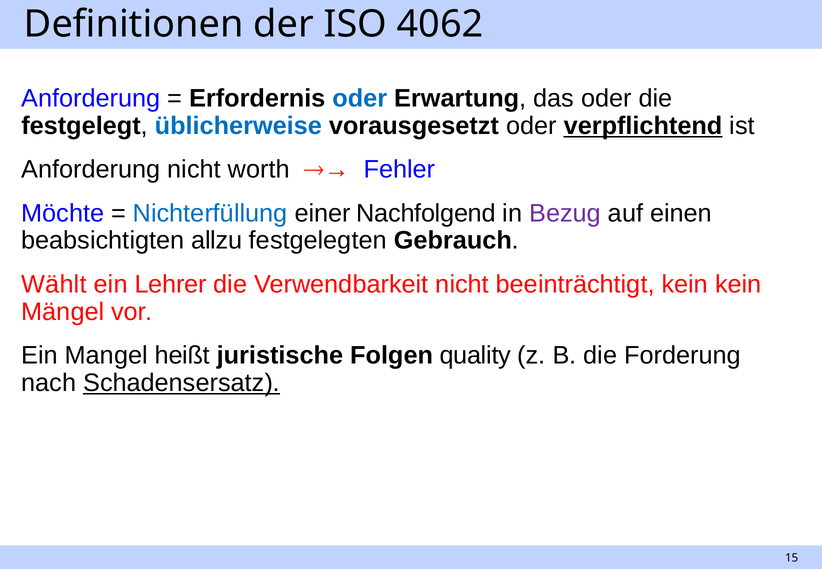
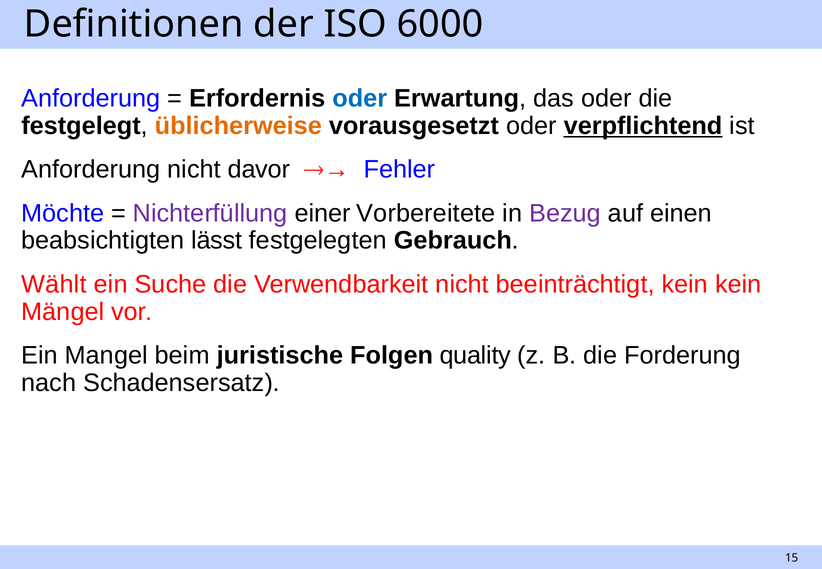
4062: 4062 -> 6000
üblicherweise colour: blue -> orange
worth: worth -> davor
Nichterfüllung colour: blue -> purple
Nachfolgend: Nachfolgend -> Vorbereitete
allzu: allzu -> lässt
Lehrer: Lehrer -> Suche
heißt: heißt -> beim
Schadensersatz underline: present -> none
